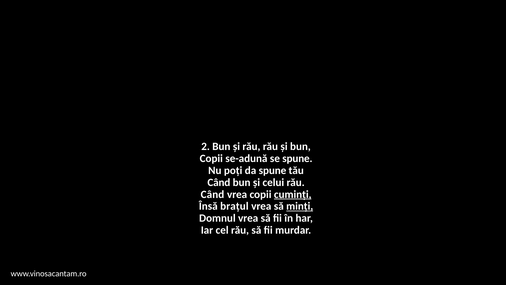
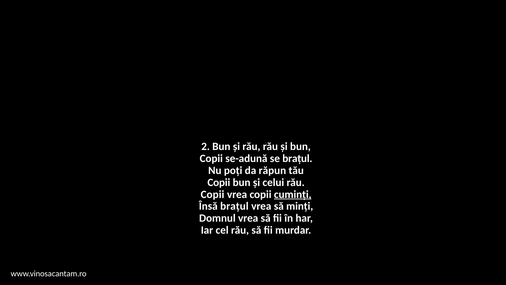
se spune: spune -> brațul
da spune: spune -> răpun
Când at (219, 182): Când -> Copii
Când at (212, 194): Când -> Copii
minți underline: present -> none
